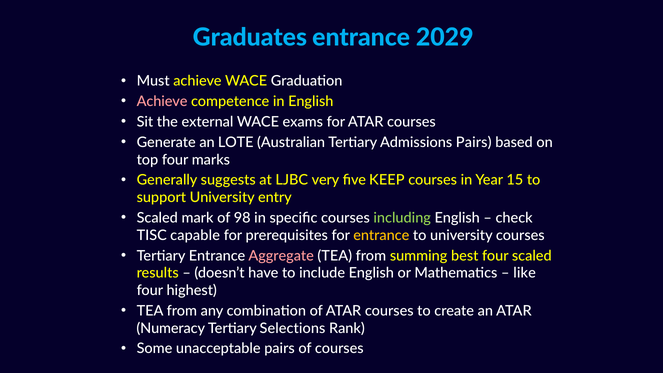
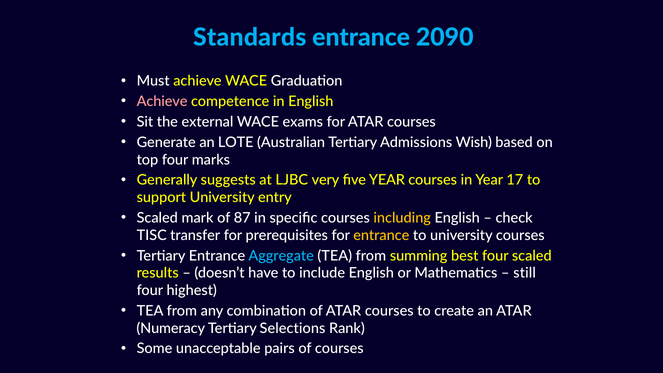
Graduates: Graduates -> Standards
2029: 2029 -> 2090
Admissions Pairs: Pairs -> Wish
five KEEP: KEEP -> YEAR
15: 15 -> 17
98: 98 -> 87
including colour: light green -> yellow
capable: capable -> transfer
Aggregate colour: pink -> light blue
like: like -> still
